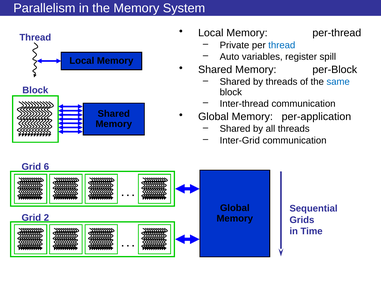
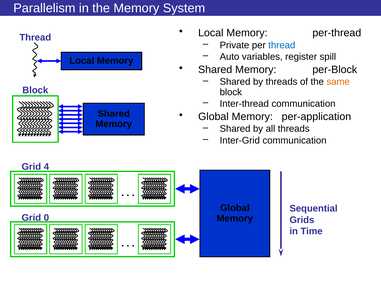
same colour: blue -> orange
6: 6 -> 4
2: 2 -> 0
